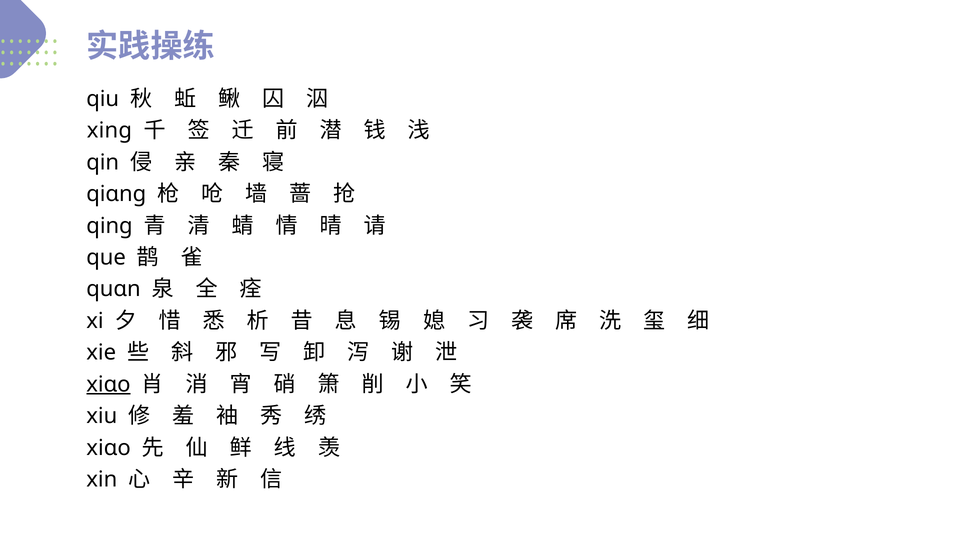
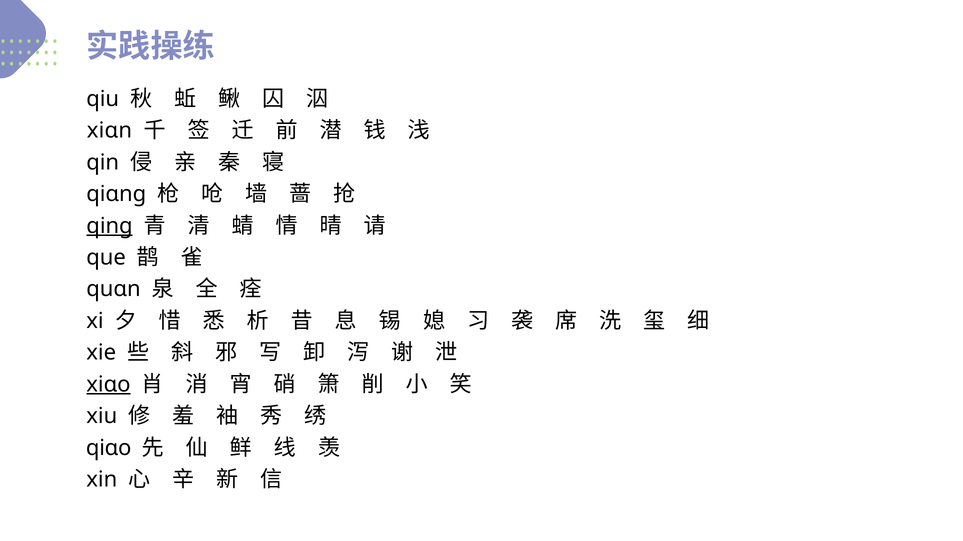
xinɡ: xinɡ -> xiɑn
qinɡ underline: none -> present
xiɑo at (109, 448): xiɑo -> qiɑo
